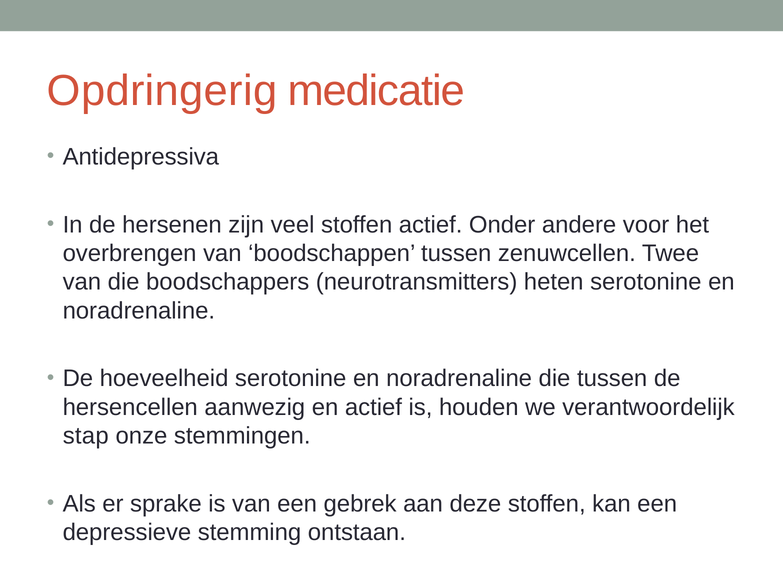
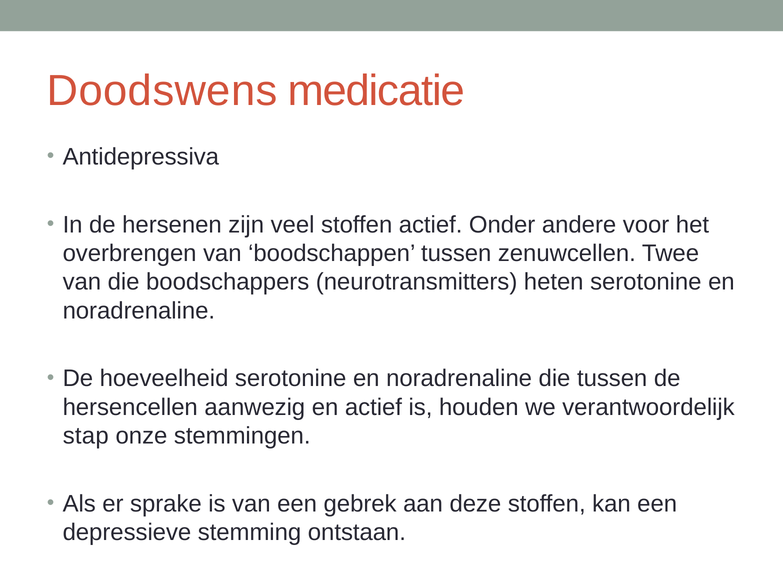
Opdringerig: Opdringerig -> Doodswens
